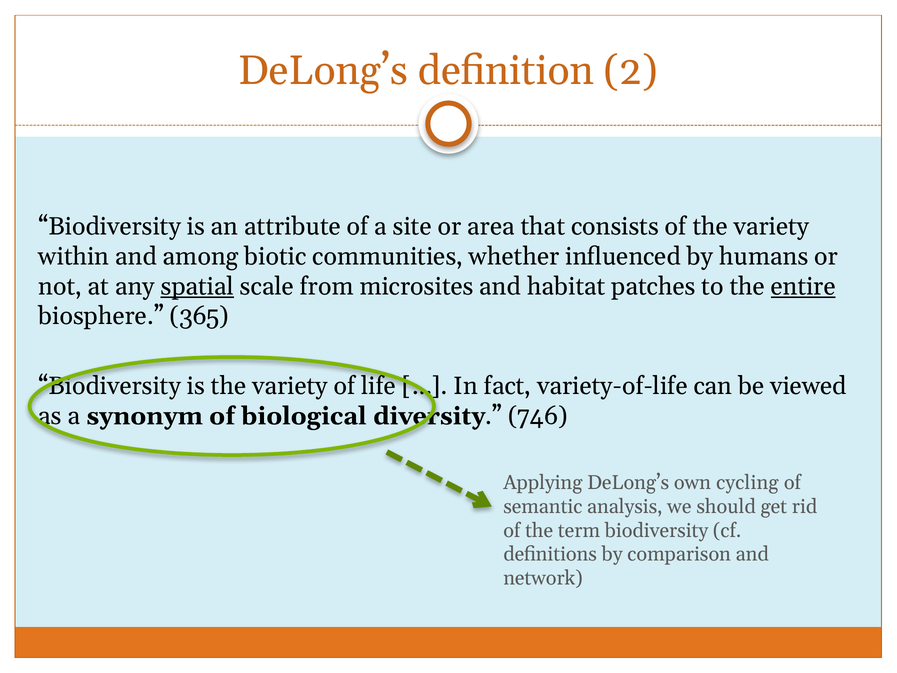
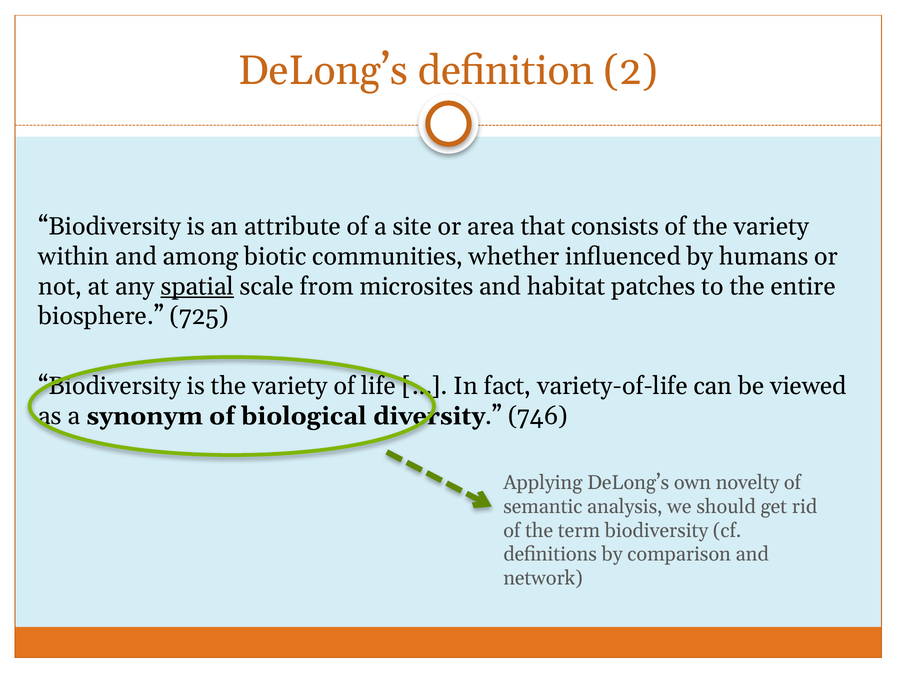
entire underline: present -> none
365: 365 -> 725
cycling: cycling -> novelty
